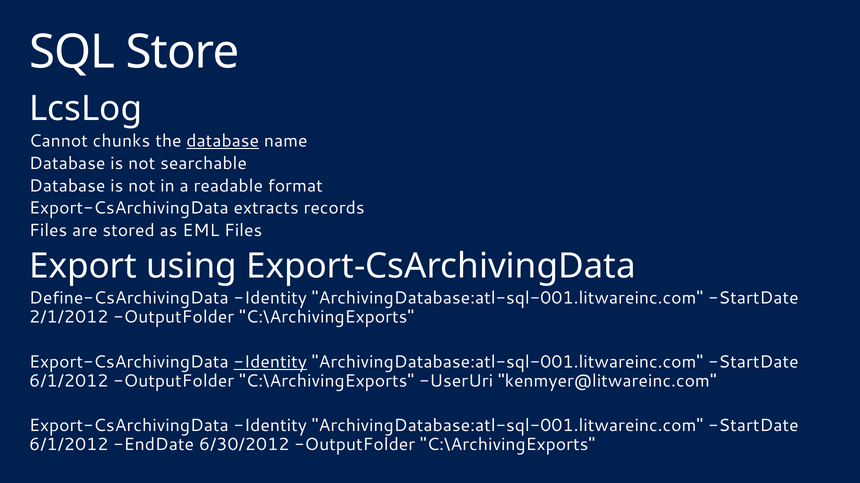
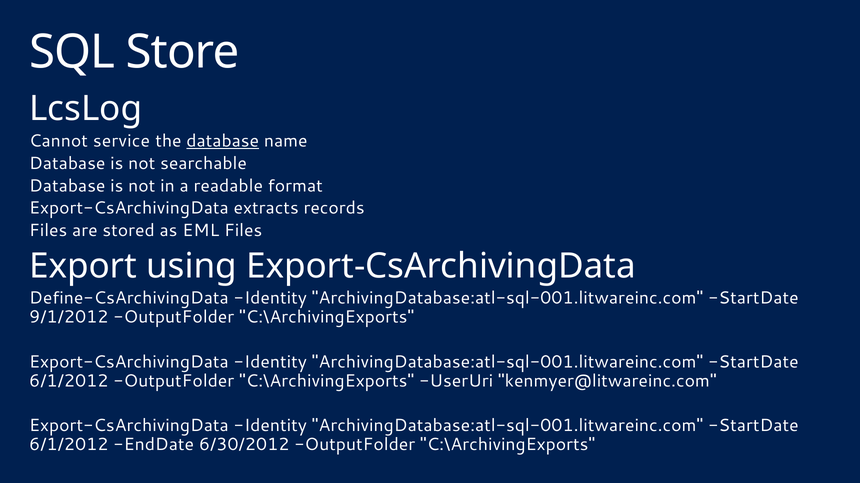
chunks: chunks -> service
2/1/2012: 2/1/2012 -> 9/1/2012
Identity at (270, 362) underline: present -> none
